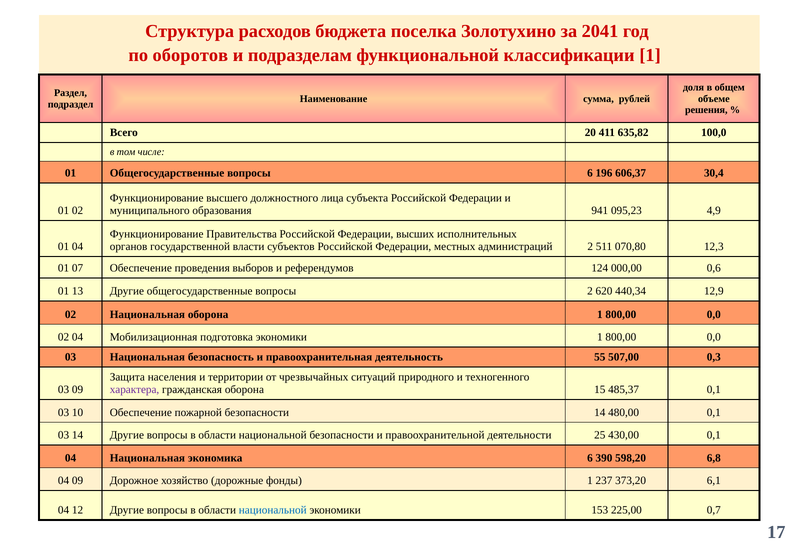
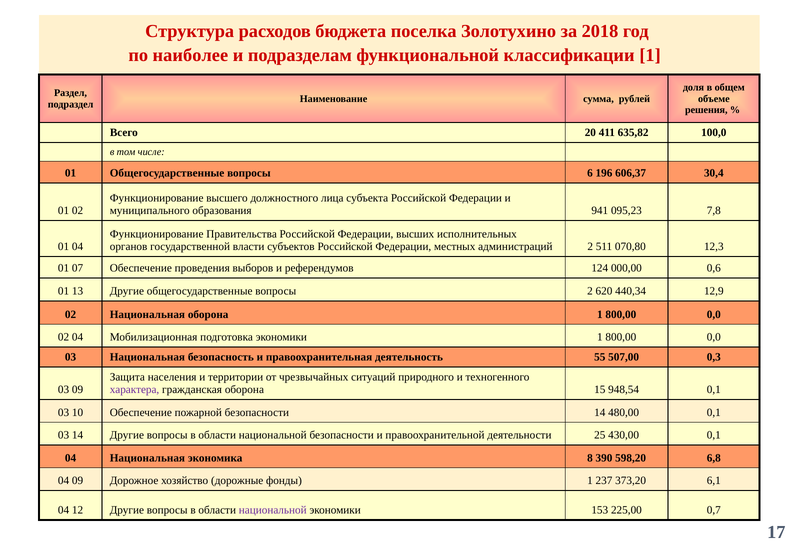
2041: 2041 -> 2018
оборотов: оборотов -> наиболее
4,9: 4,9 -> 7,8
485,37: 485,37 -> 948,54
экономика 6: 6 -> 8
национальной at (273, 510) colour: blue -> purple
